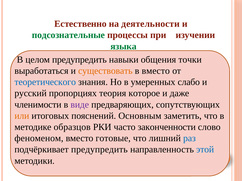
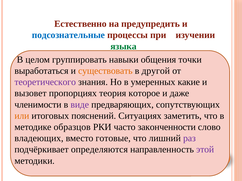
деятельности: деятельности -> предупредить
подсознательные colour: green -> blue
целом предупредить: предупредить -> группировать
в вместо: вместо -> другой
теоретического colour: blue -> purple
слабо: слабо -> какие
русский: русский -> вызовет
Основным: Основным -> Ситуациях
феноменом: феноменом -> владеющих
раз colour: blue -> purple
подчёркивает предупредить: предупредить -> определяются
этой colour: blue -> purple
